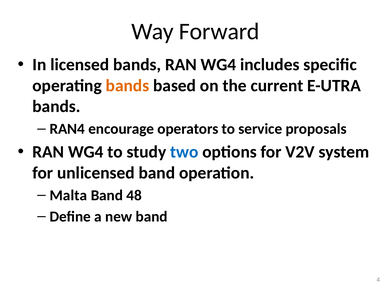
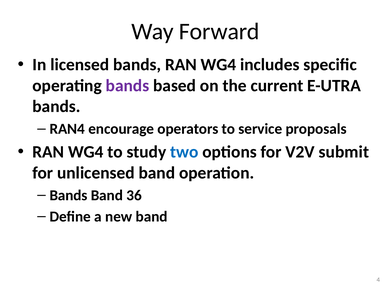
bands at (127, 86) colour: orange -> purple
system: system -> submit
Malta at (68, 195): Malta -> Bands
48: 48 -> 36
